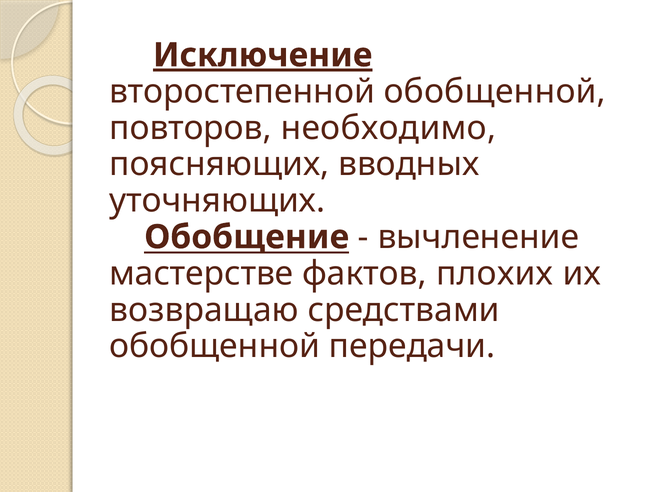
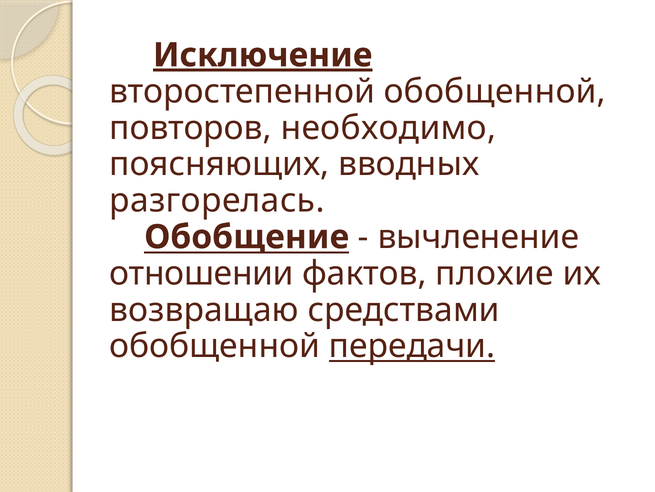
уточняющих: уточняющих -> разгорелась
мастерстве: мастерстве -> отношении
плохих: плохих -> плохие
передачи underline: none -> present
